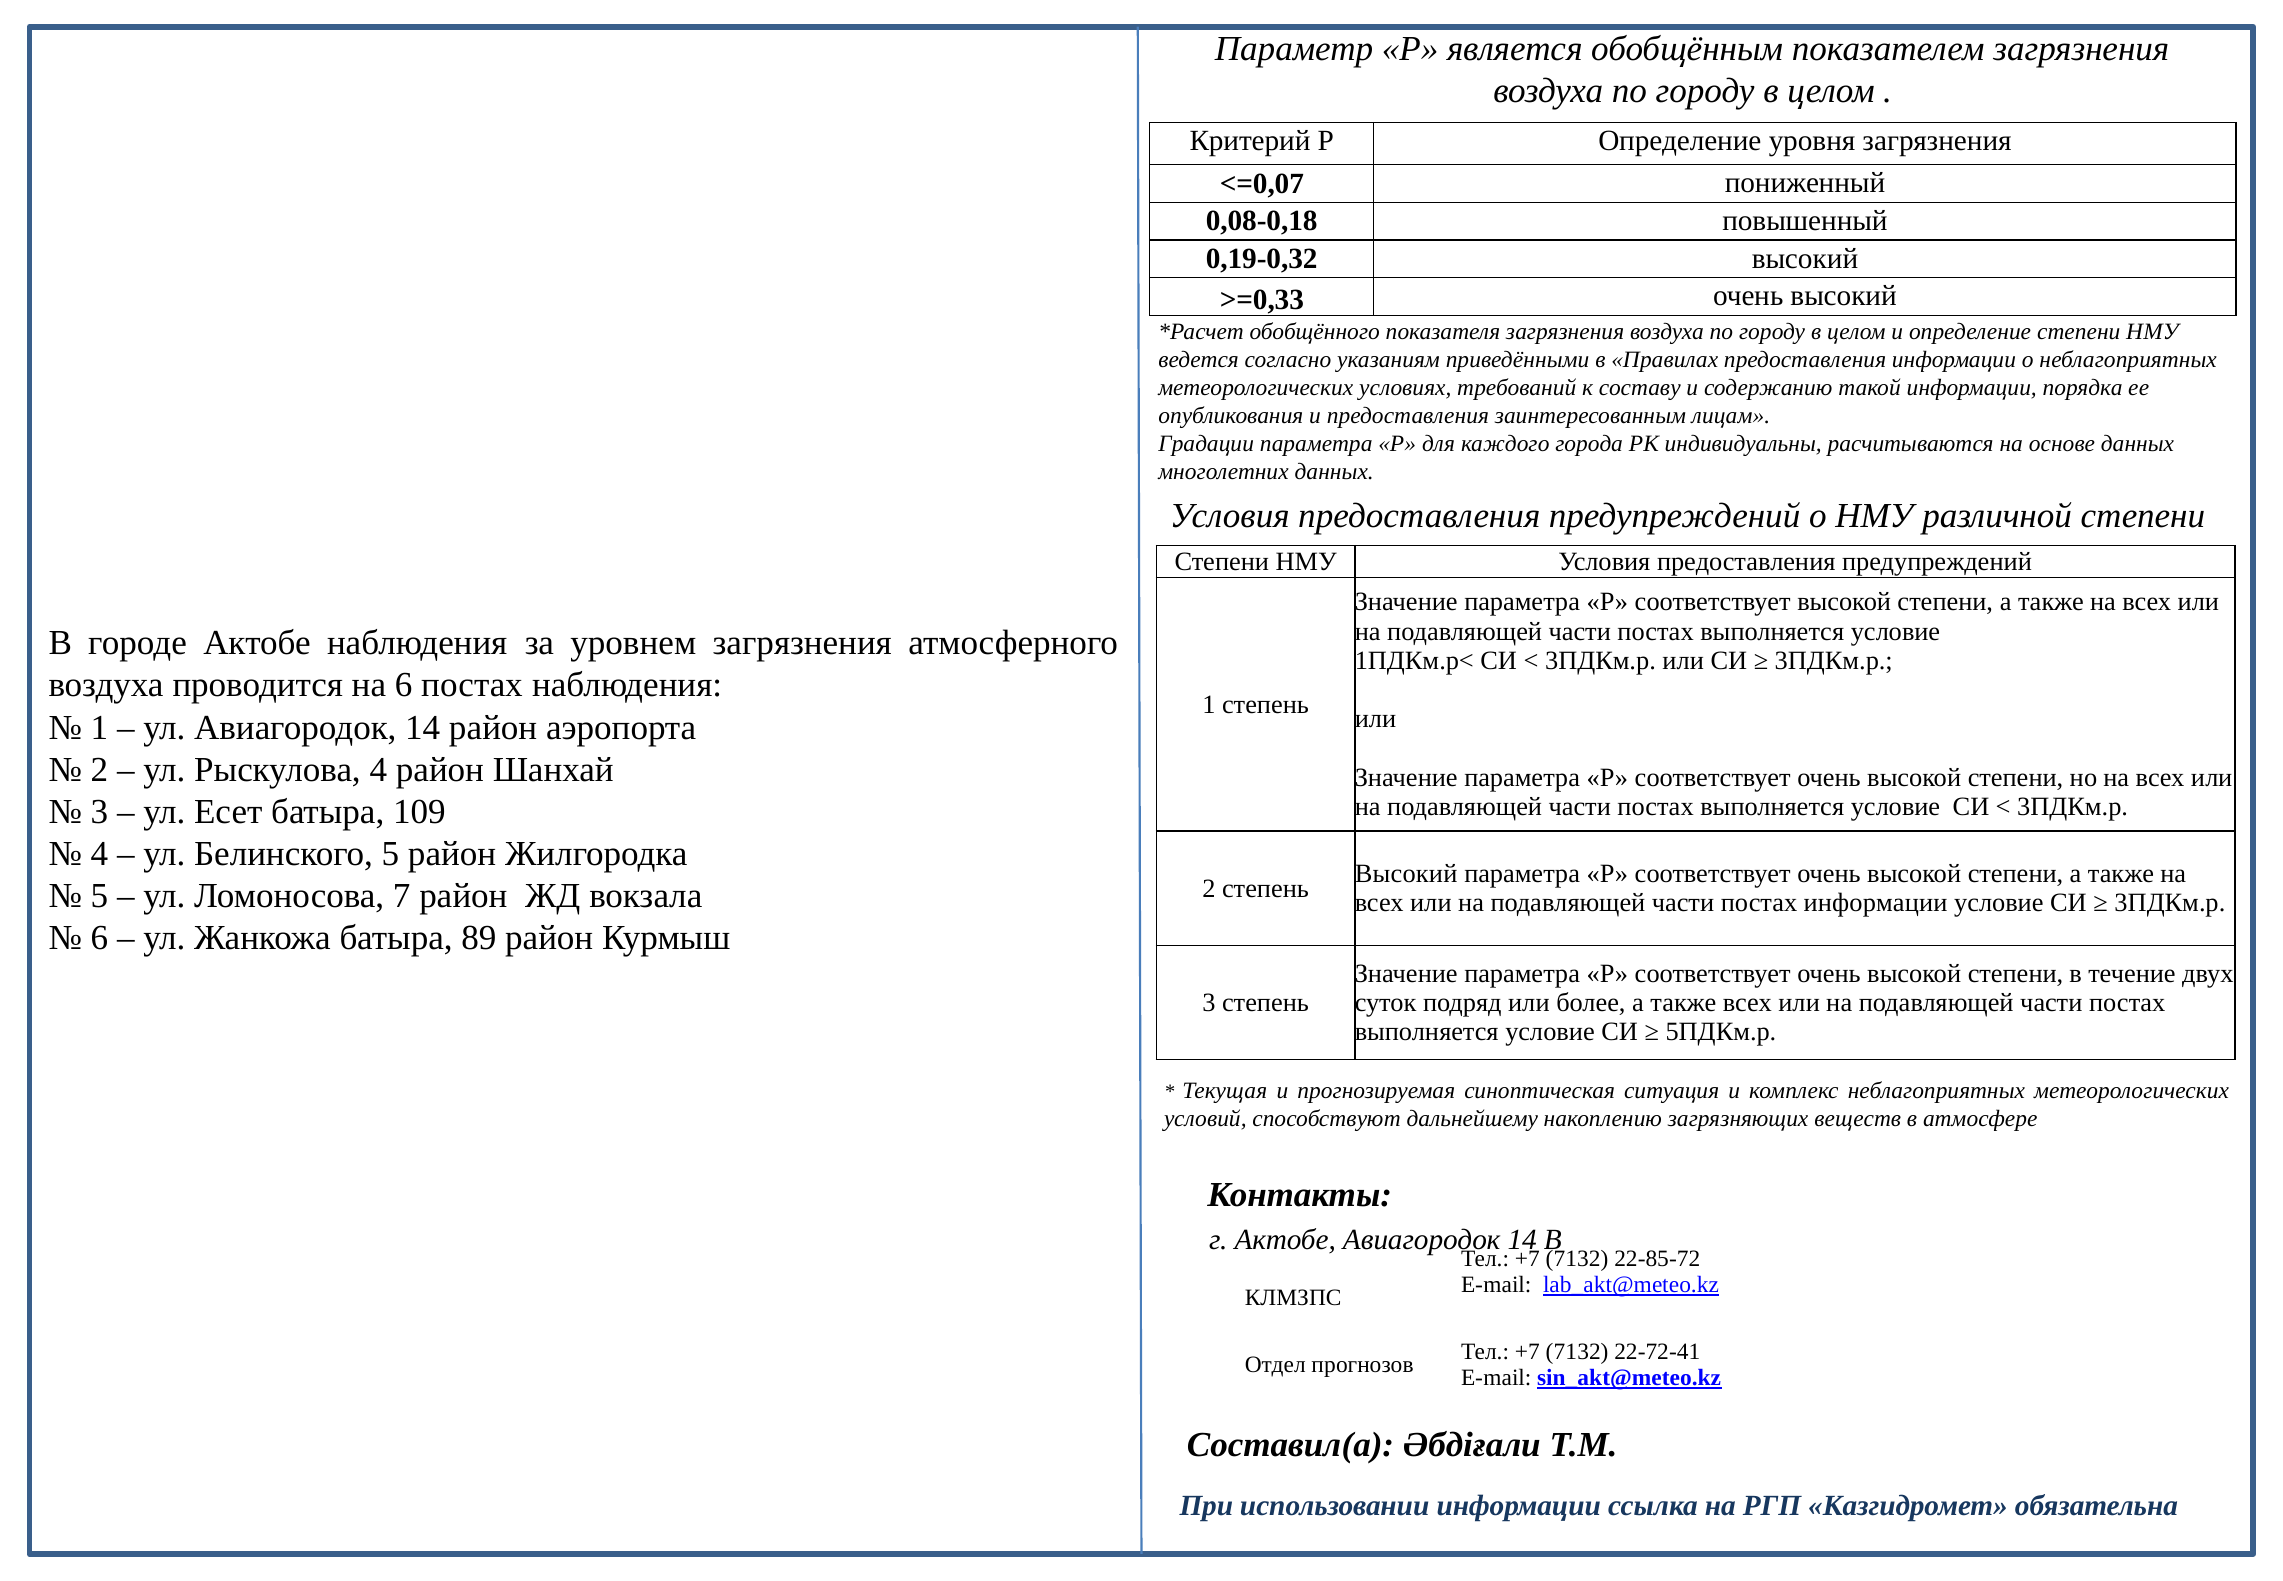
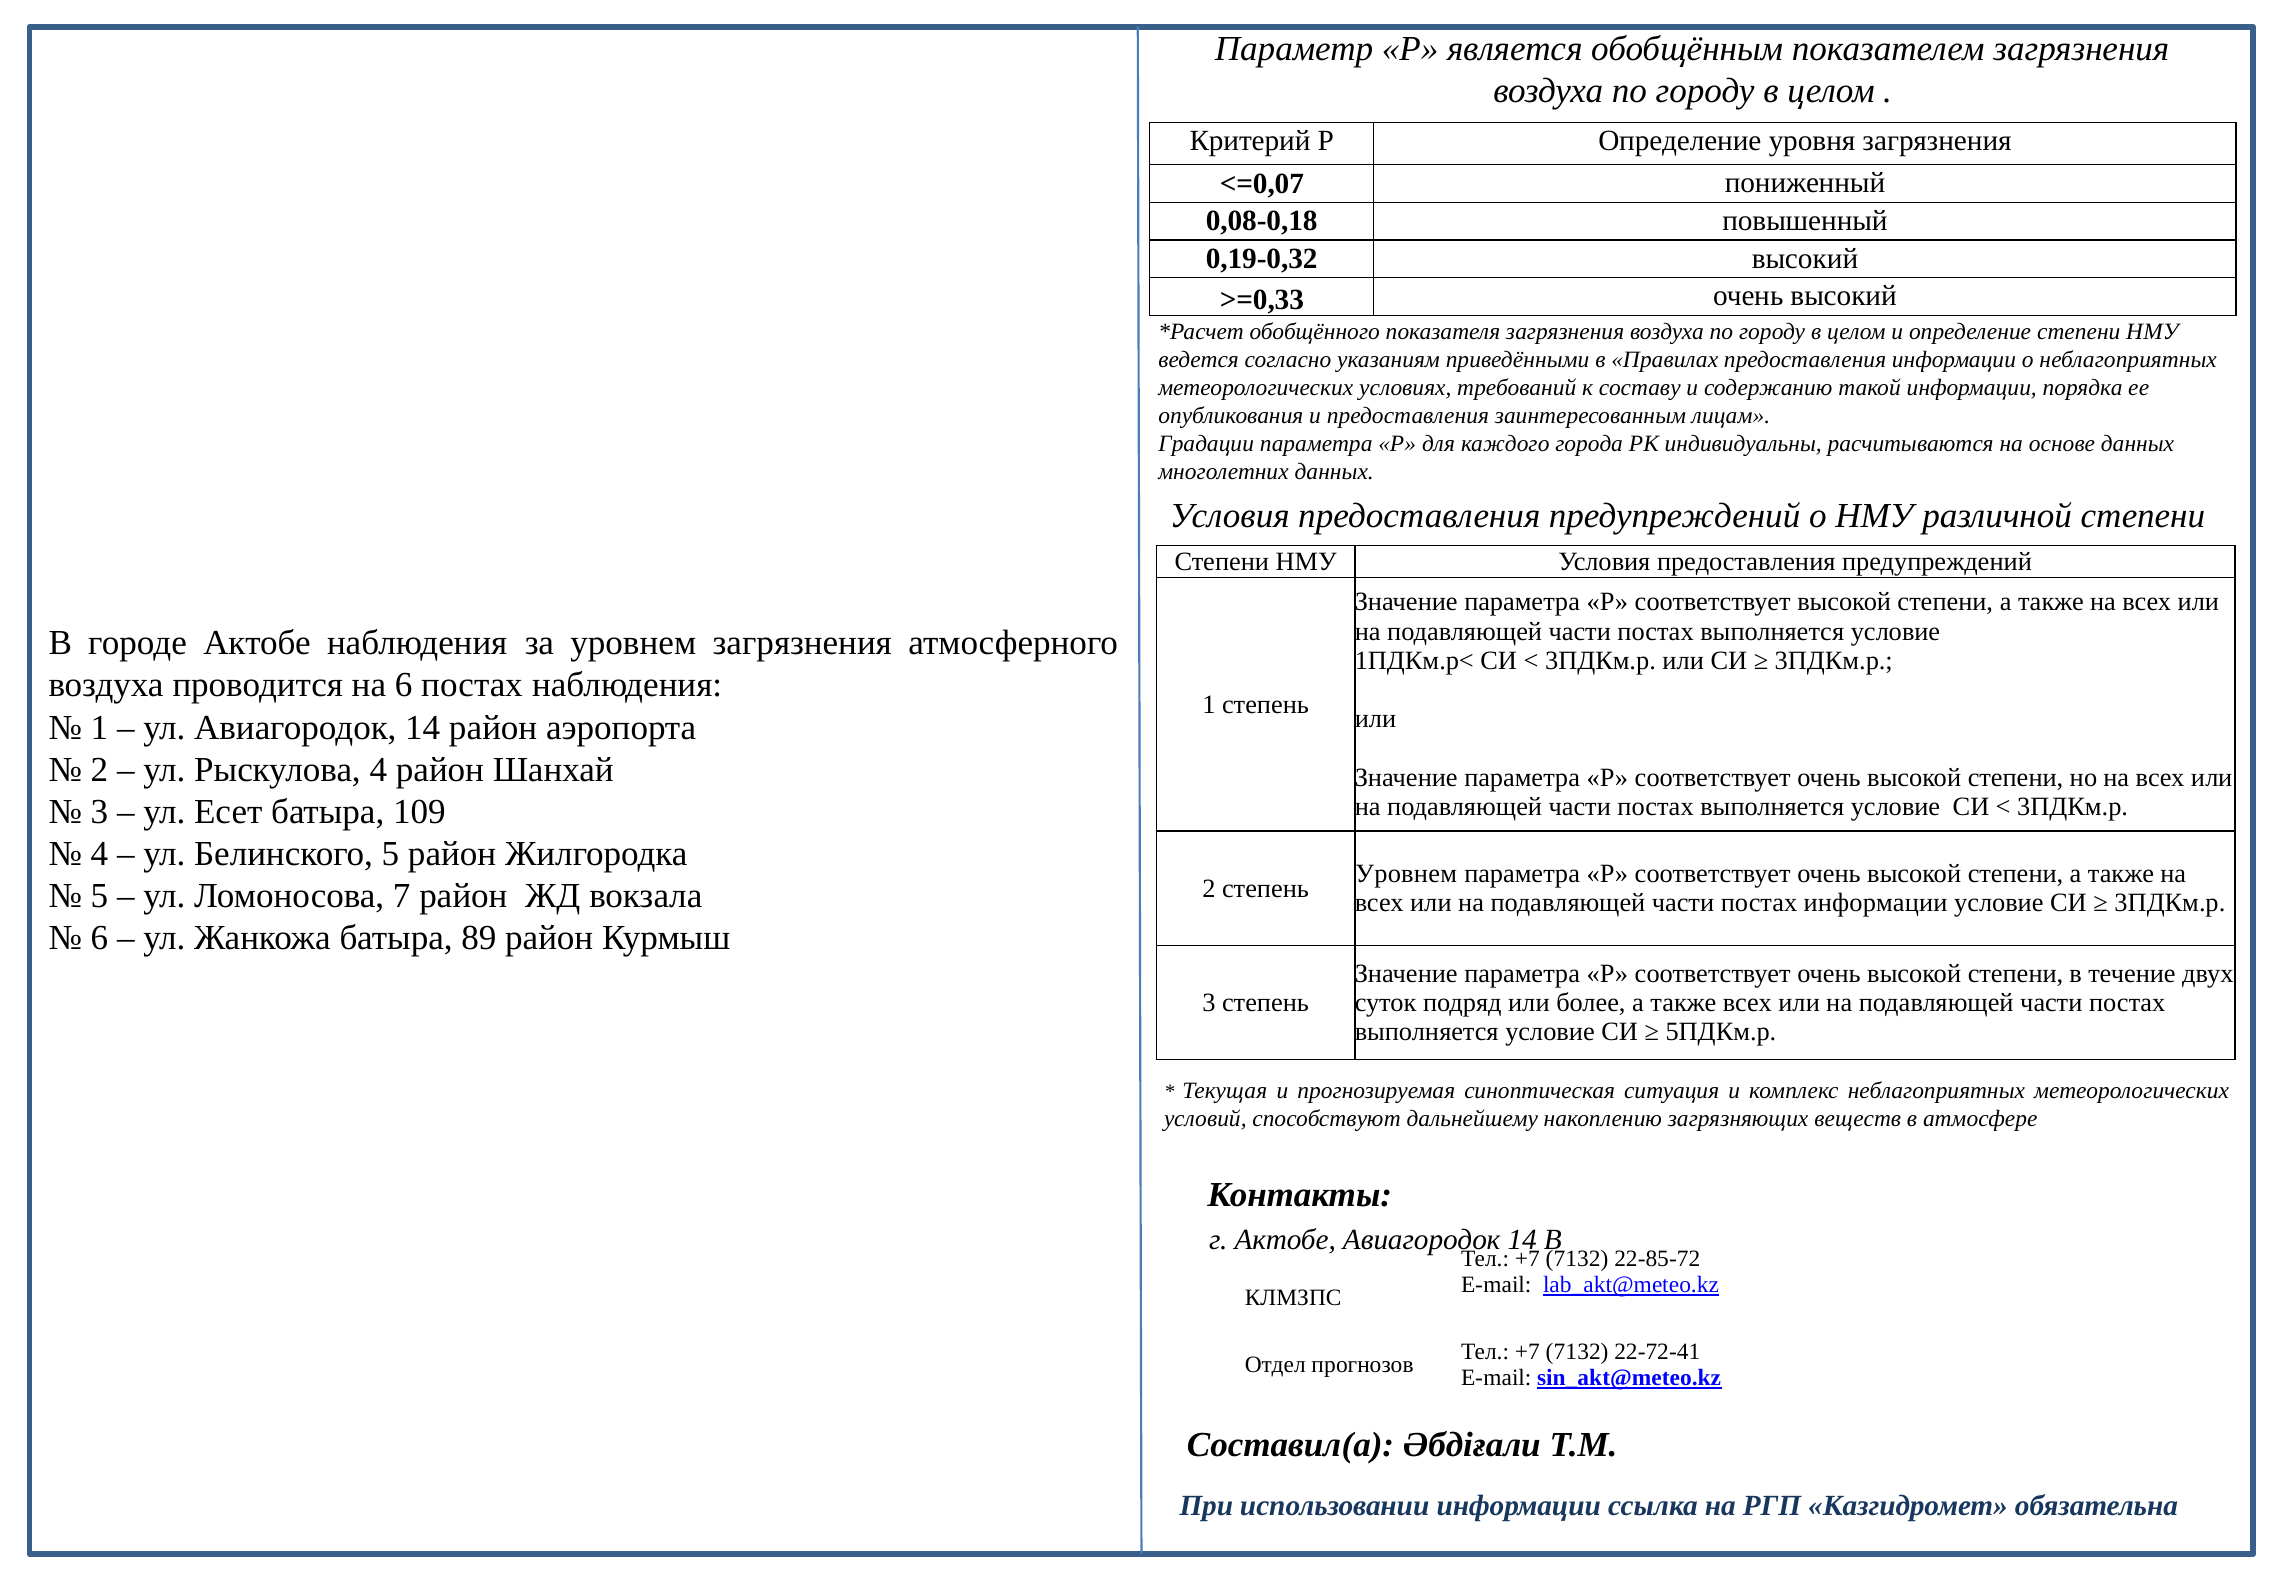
Высокий at (1406, 873): Высокий -> Уровнем
